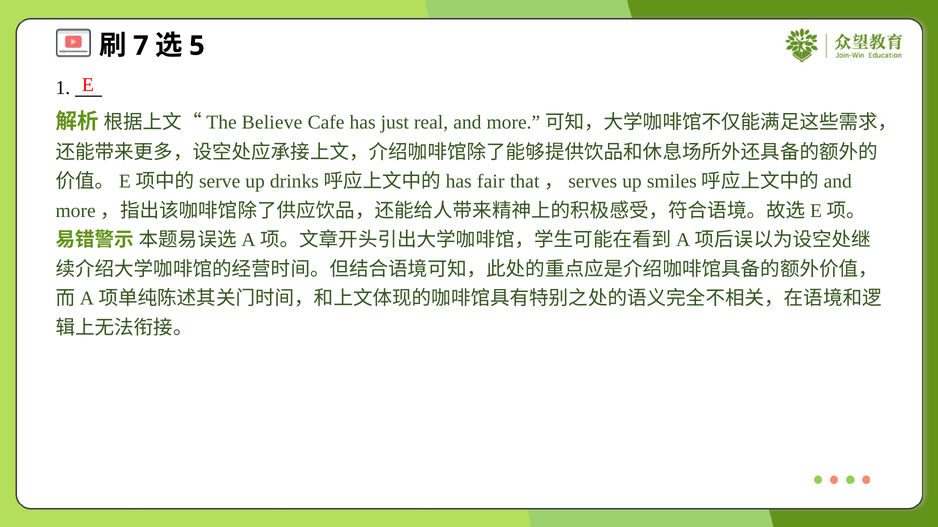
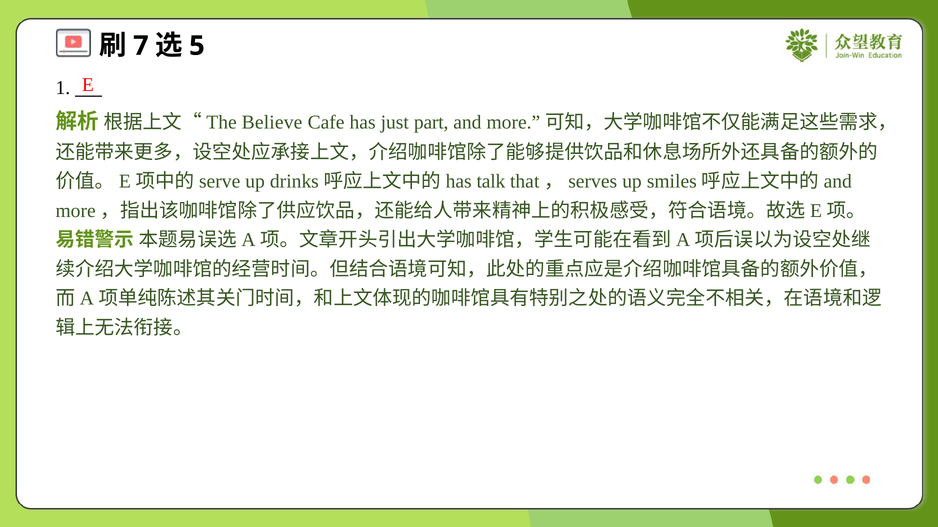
real: real -> part
fair: fair -> talk
